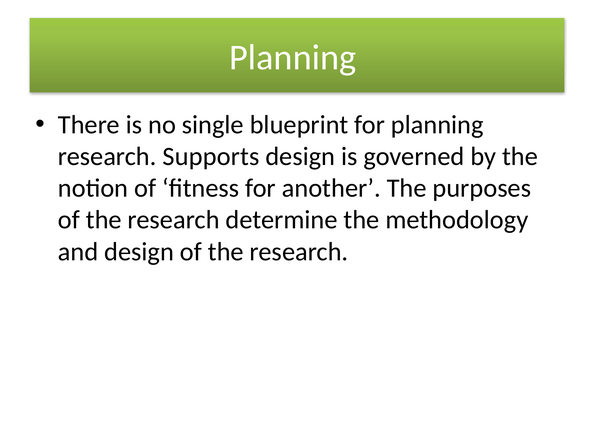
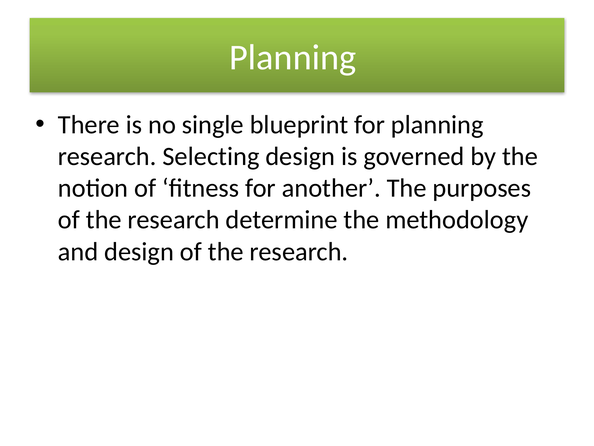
Supports: Supports -> Selecting
